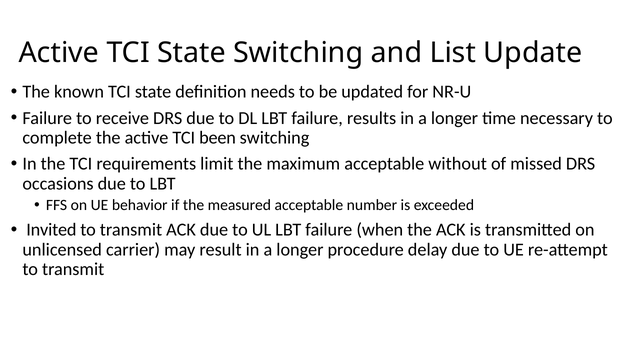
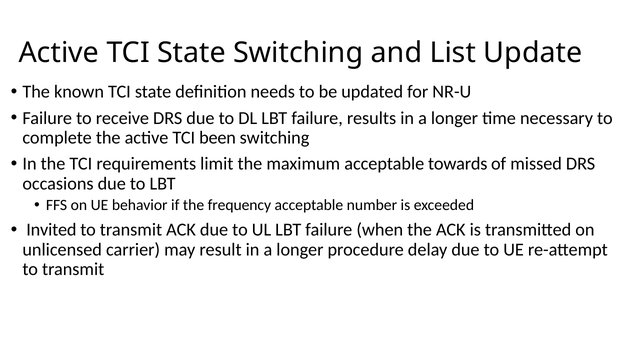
without: without -> towards
measured: measured -> frequency
